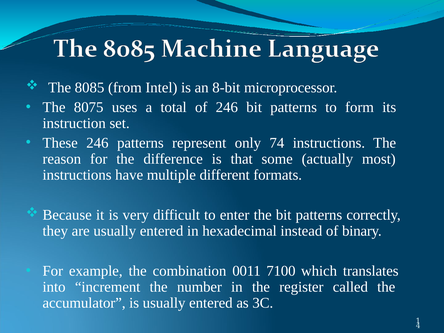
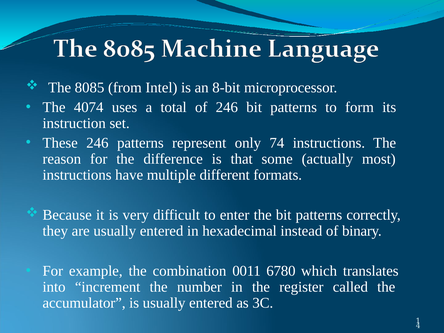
8075: 8075 -> 4074
7100: 7100 -> 6780
